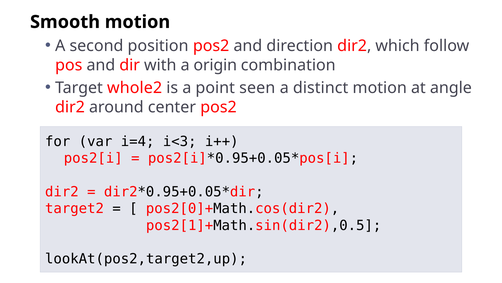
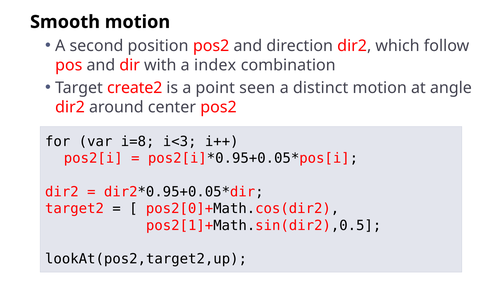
origin: origin -> index
whole2: whole2 -> create2
i=4: i=4 -> i=8
